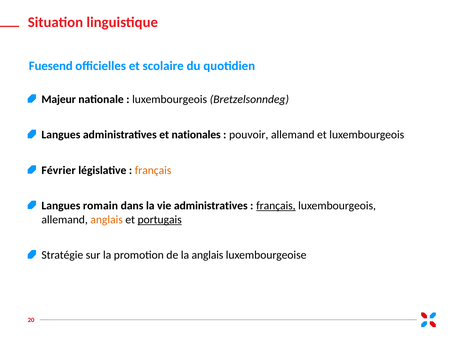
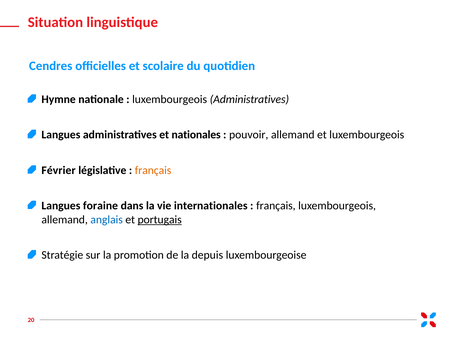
Fuesend: Fuesend -> Cendres
Majeur: Majeur -> Hymne
luxembourgeois Bretzelsonndeg: Bretzelsonndeg -> Administratives
romain: romain -> foraine
vie administratives: administratives -> internationales
français at (276, 206) underline: present -> none
anglais at (107, 220) colour: orange -> blue
la anglais: anglais -> depuis
